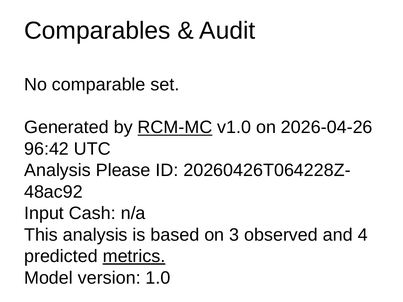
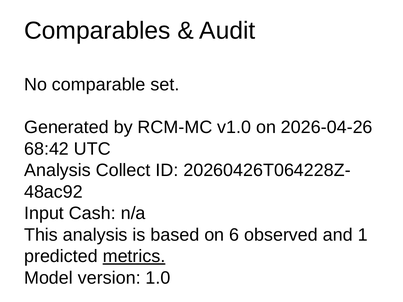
RCM-MC underline: present -> none
96:42: 96:42 -> 68:42
Please: Please -> Collect
3: 3 -> 6
4: 4 -> 1
